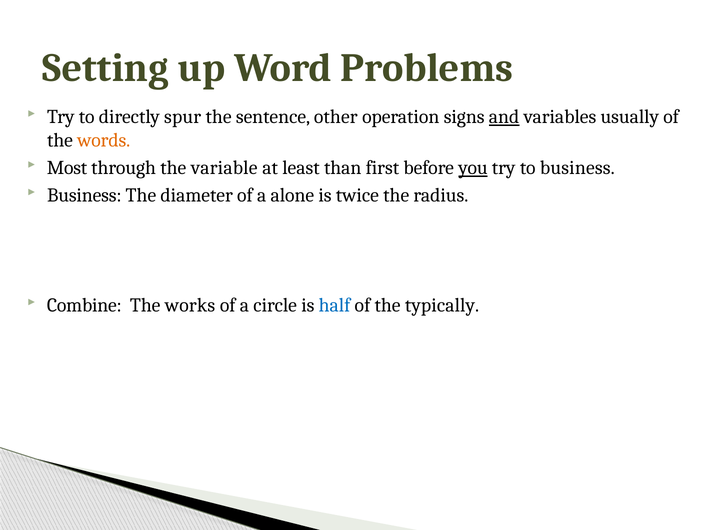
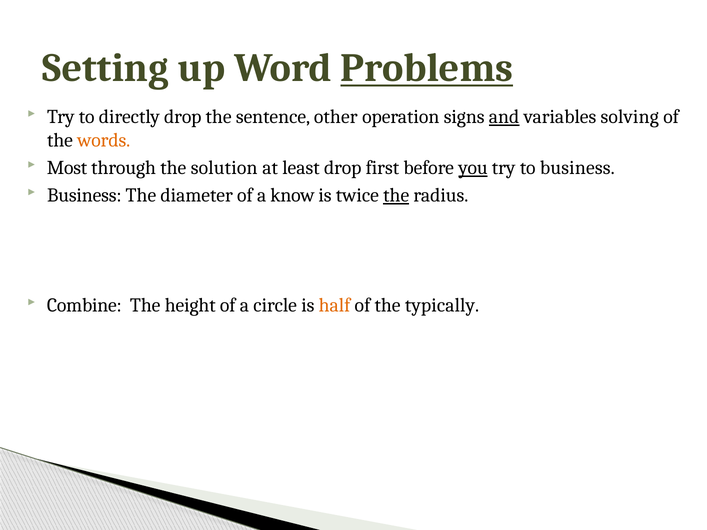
Problems underline: none -> present
directly spur: spur -> drop
usually: usually -> solving
variable: variable -> solution
least than: than -> drop
alone: alone -> know
the at (396, 195) underline: none -> present
works: works -> height
half colour: blue -> orange
